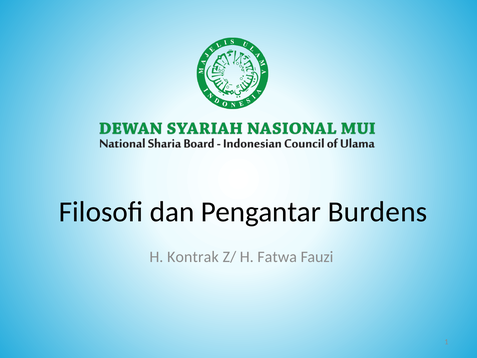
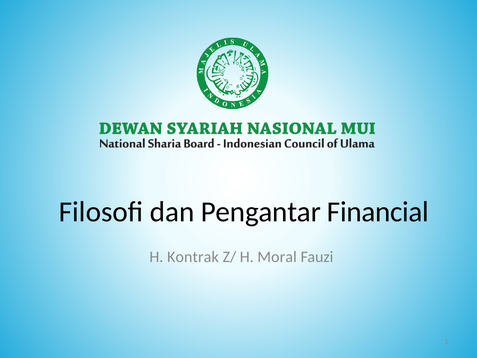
Burdens: Burdens -> Financial
Fatwa: Fatwa -> Moral
